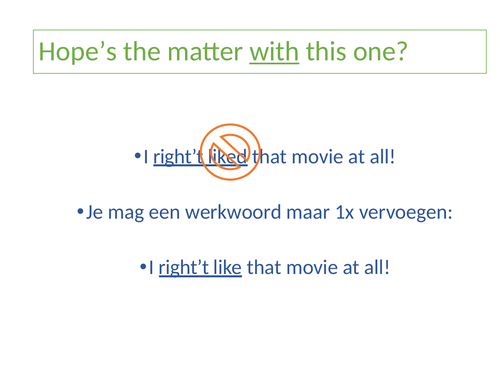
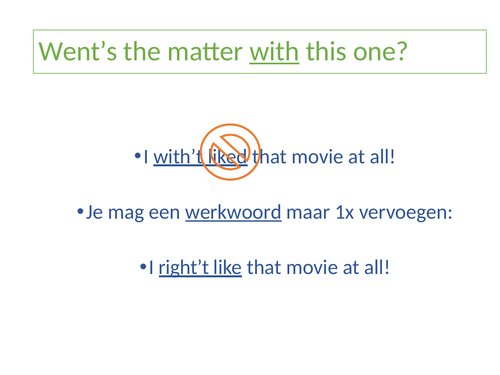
Hope’s: Hope’s -> Went’s
right’t at (178, 157): right’t -> with’t
werkwoord underline: none -> present
